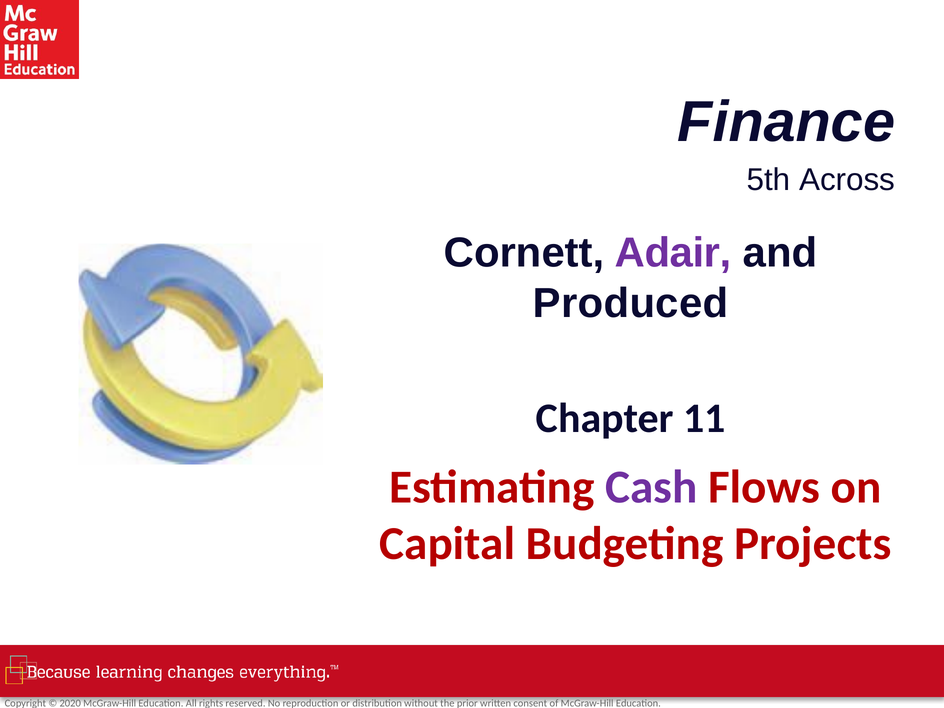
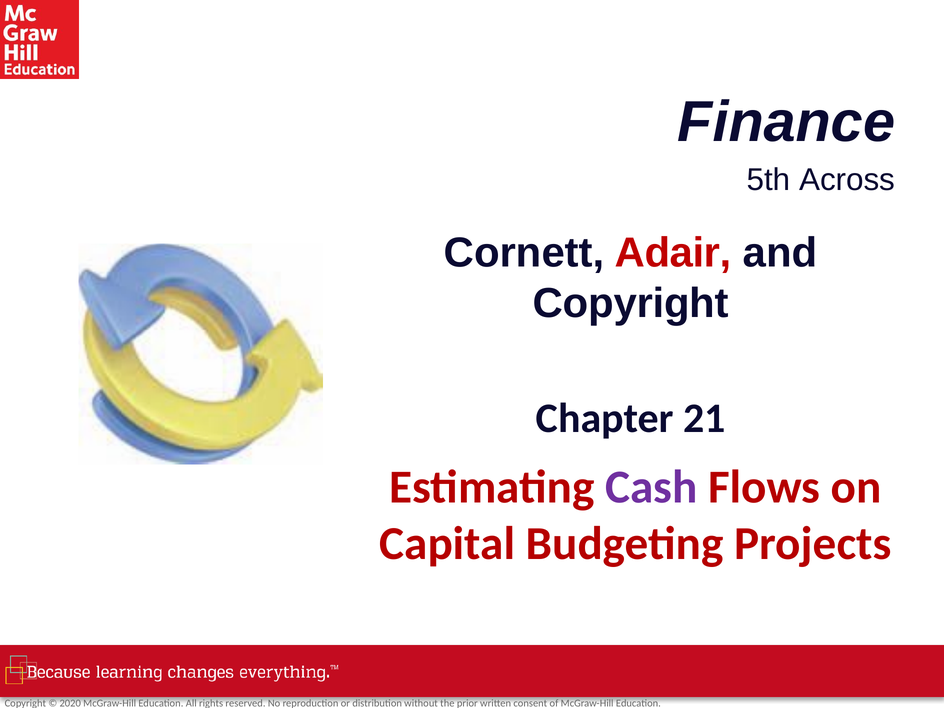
Adair colour: purple -> red
Produced at (631, 303): Produced -> Copyright
11: 11 -> 21
